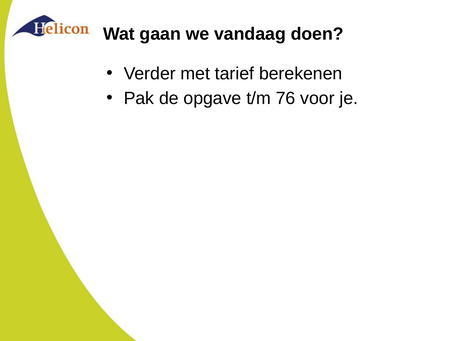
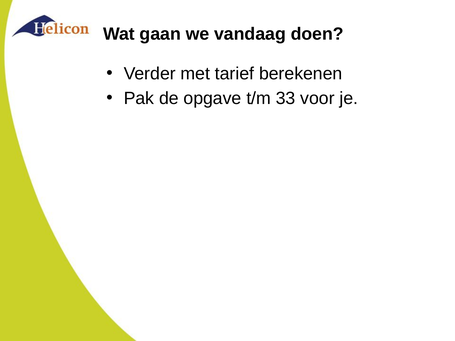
76: 76 -> 33
